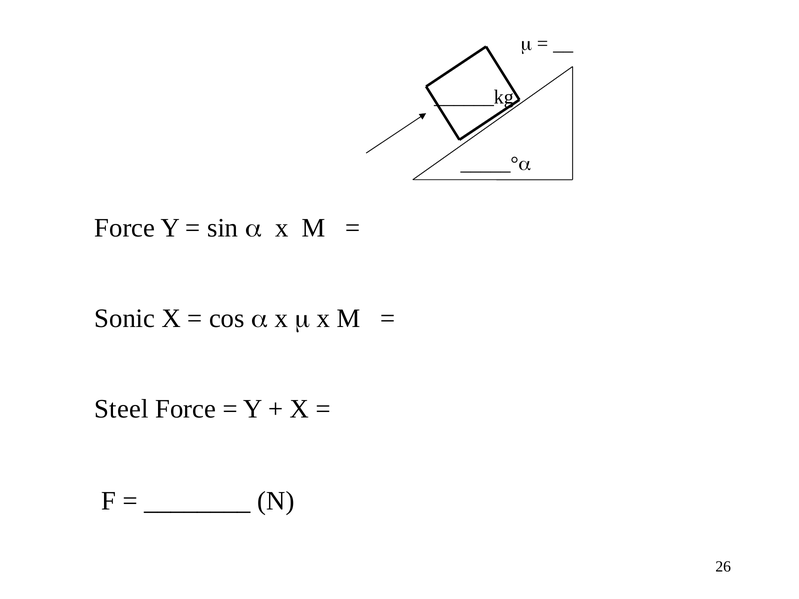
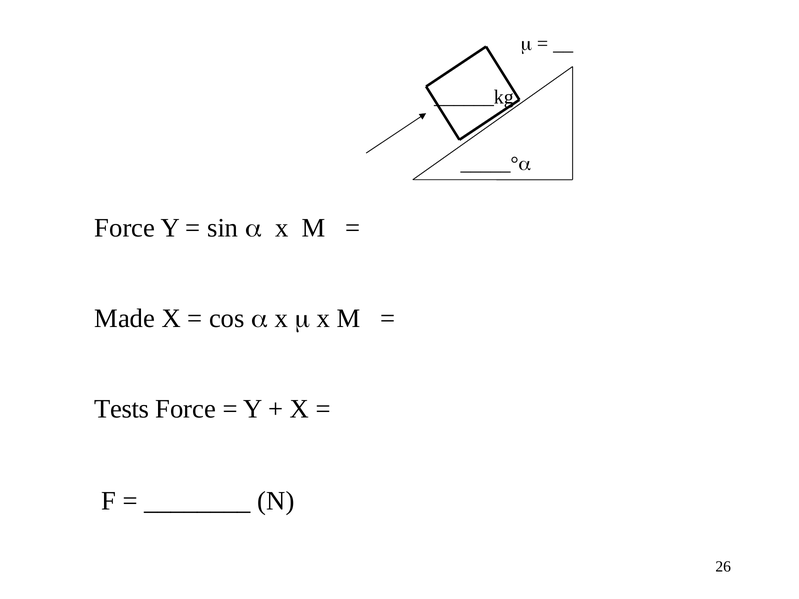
Sonic: Sonic -> Made
Steel: Steel -> Tests
